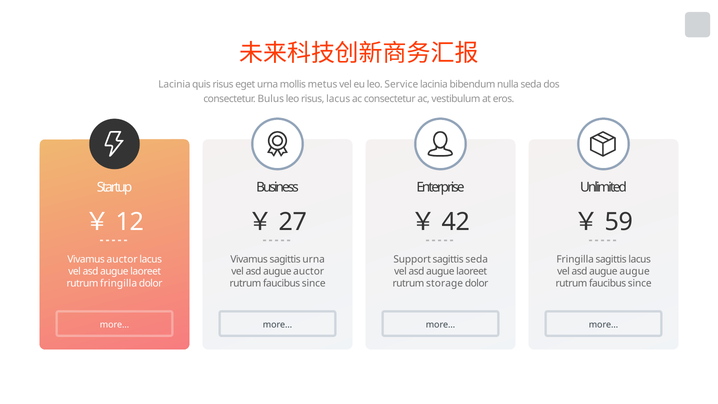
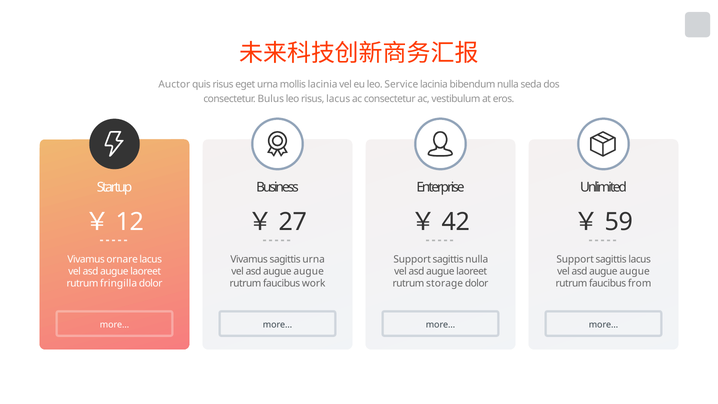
Lacinia at (174, 85): Lacinia -> Auctor
mollis metus: metus -> lacinia
Vivamus auctor: auctor -> ornare
sagittis seda: seda -> nulla
Fringilla at (575, 259): Fringilla -> Support
auctor at (309, 271): auctor -> augue
since at (314, 284): since -> work
since at (640, 284): since -> from
